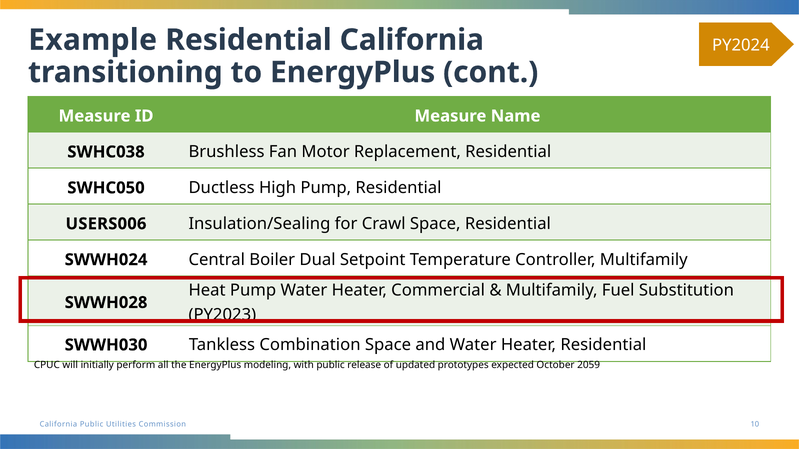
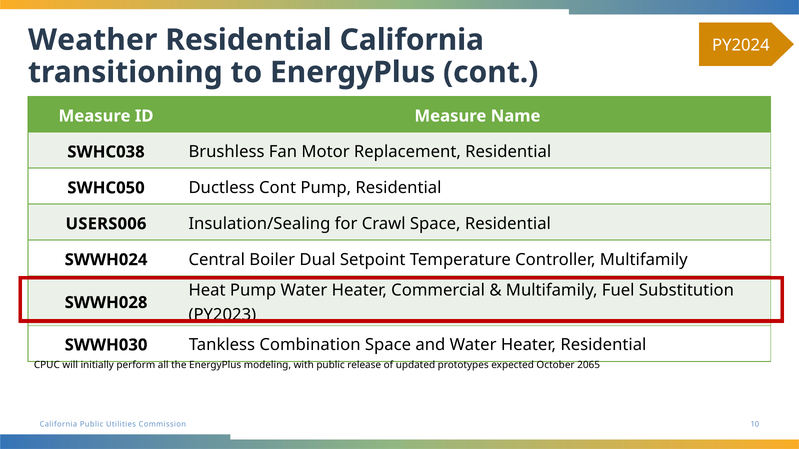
Example: Example -> Weather
Ductless High: High -> Cont
2059: 2059 -> 2065
